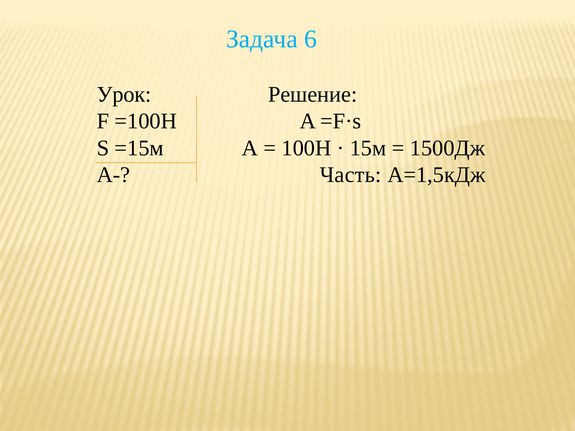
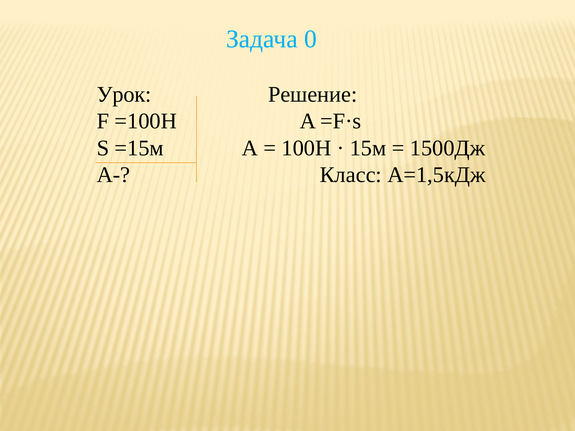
6: 6 -> 0
Часть: Часть -> Класс
